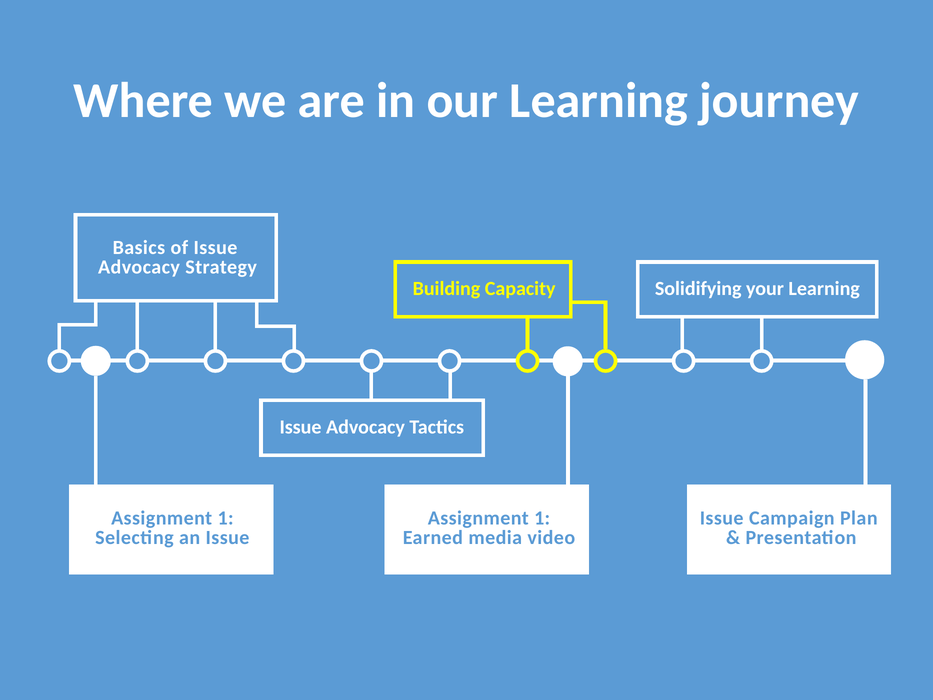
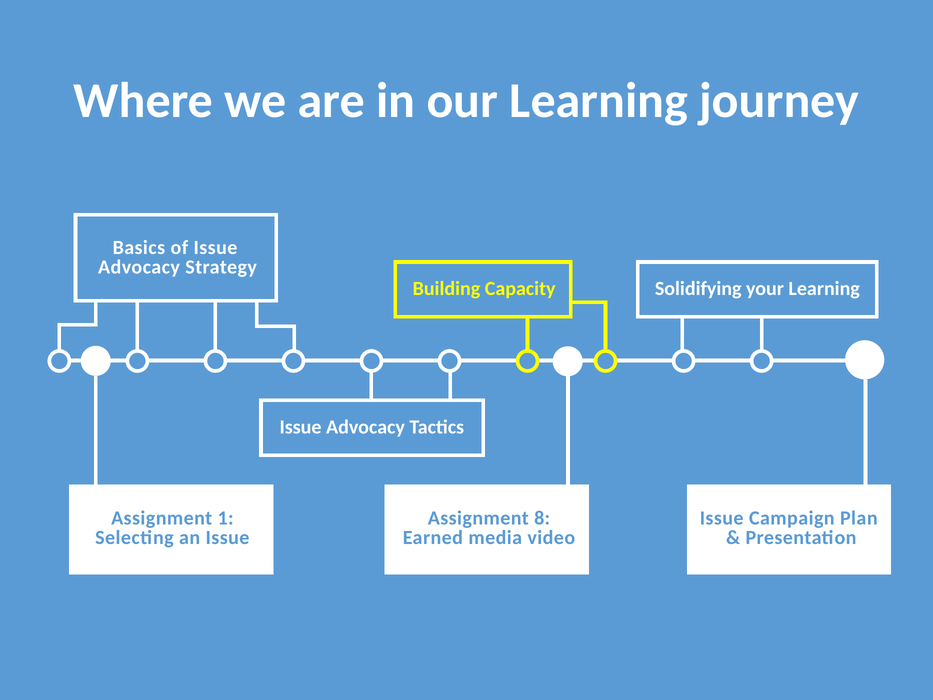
1 at (542, 518): 1 -> 8
